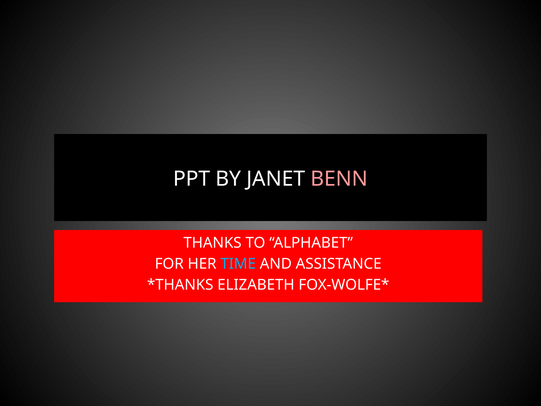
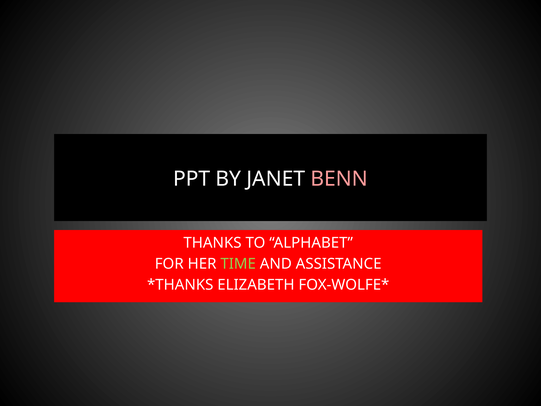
TIME colour: light blue -> light green
